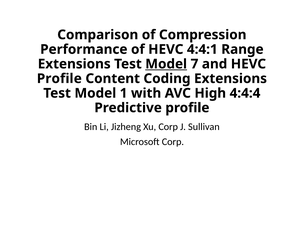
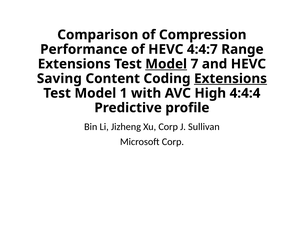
4:4:1: 4:4:1 -> 4:4:7
Profile at (59, 79): Profile -> Saving
Extensions at (231, 79) underline: none -> present
